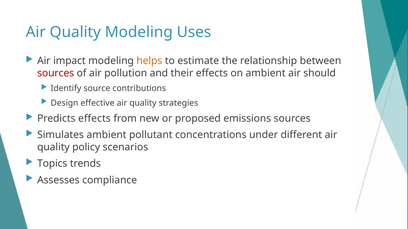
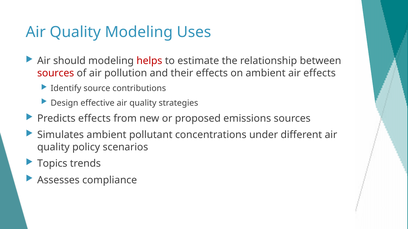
impact: impact -> should
helps colour: orange -> red
air should: should -> effects
